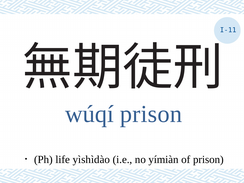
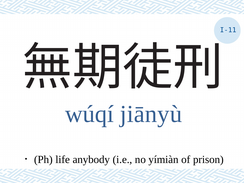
wúqí prison: prison -> jiānyù
yìshìdào: yìshìdào -> anybody
